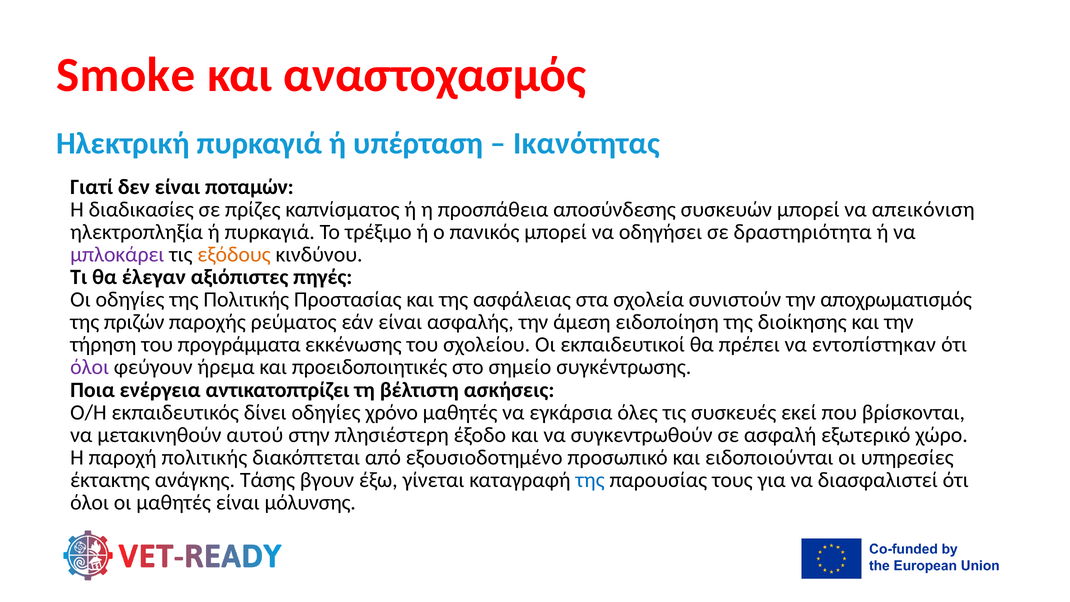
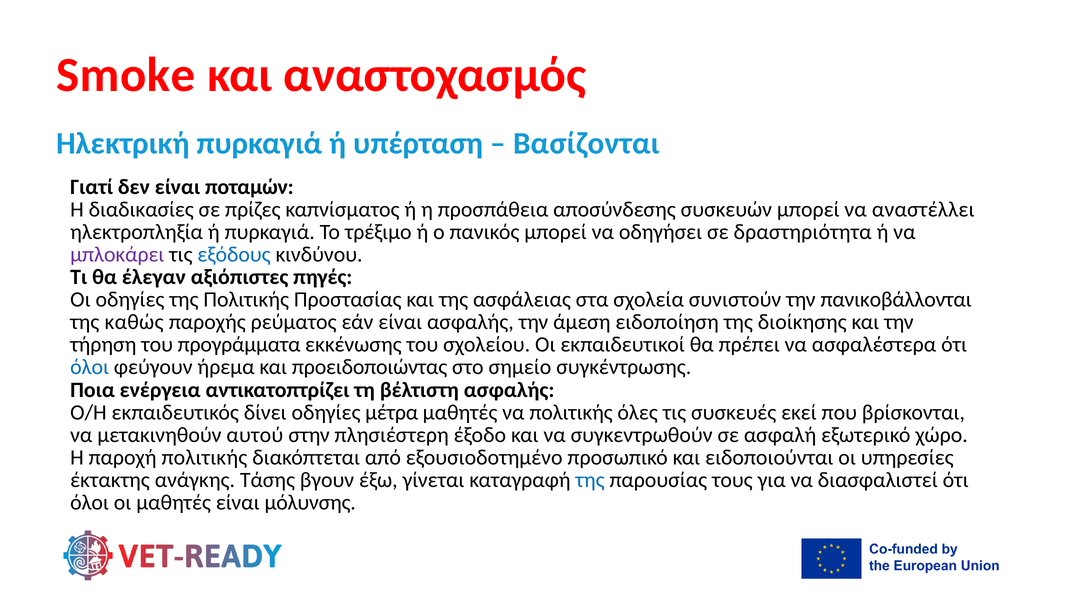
Ικανότητας: Ικανότητας -> Βασίζονται
απεικόνιση: απεικόνιση -> αναστέλλει
εξόδους colour: orange -> blue
αποχρωματισμός: αποχρωματισμός -> πανικοβάλλονται
πριζών: πριζών -> καθώς
εντοπίστηκαν: εντοπίστηκαν -> ασφαλέστερα
όλοι at (90, 367) colour: purple -> blue
προειδοποιητικές: προειδοποιητικές -> προειδοποιώντας
βέλτιστη ασκήσεις: ασκήσεις -> ασφαλής
χρόνο: χρόνο -> μέτρα
να εγκάρσια: εγκάρσια -> πολιτικής
